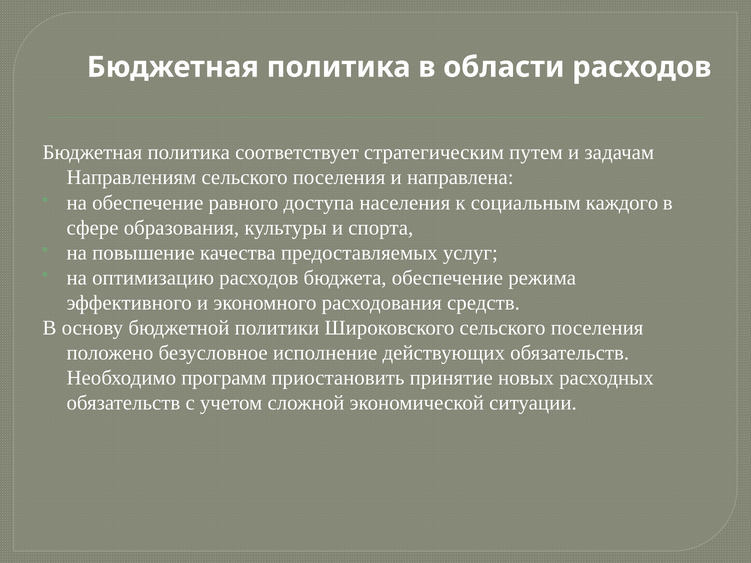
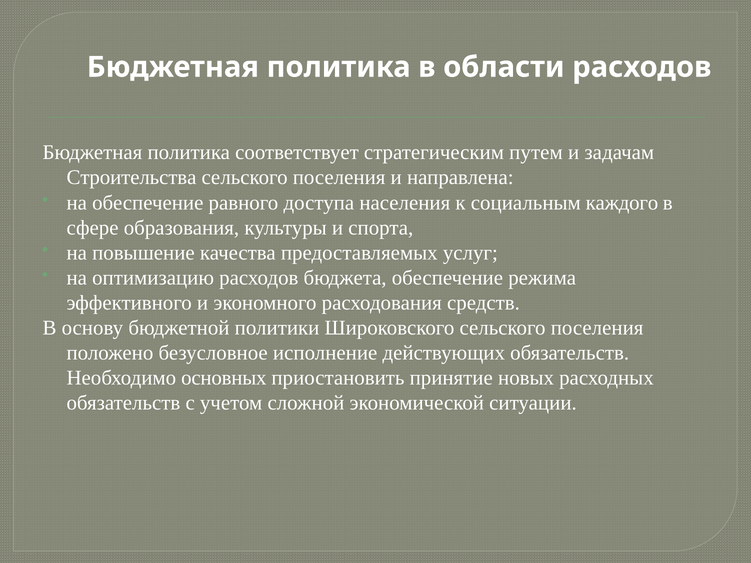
Направлениям: Направлениям -> Строительства
программ: программ -> основных
